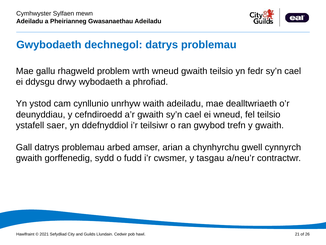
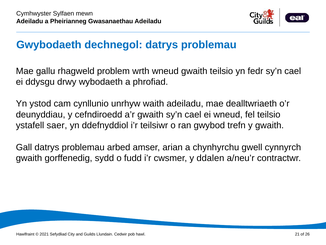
tasgau: tasgau -> ddalen
